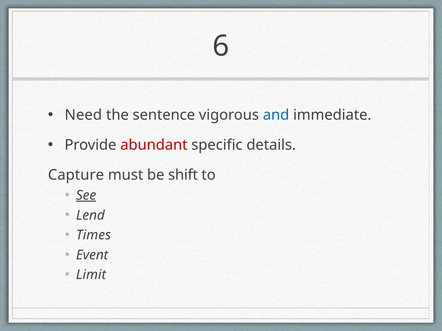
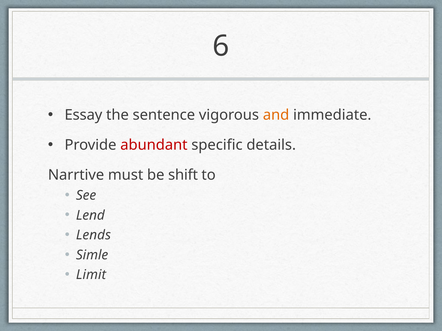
Need: Need -> Essay
and colour: blue -> orange
Capture: Capture -> Narrtive
See underline: present -> none
Times: Times -> Lends
Event: Event -> Simle
